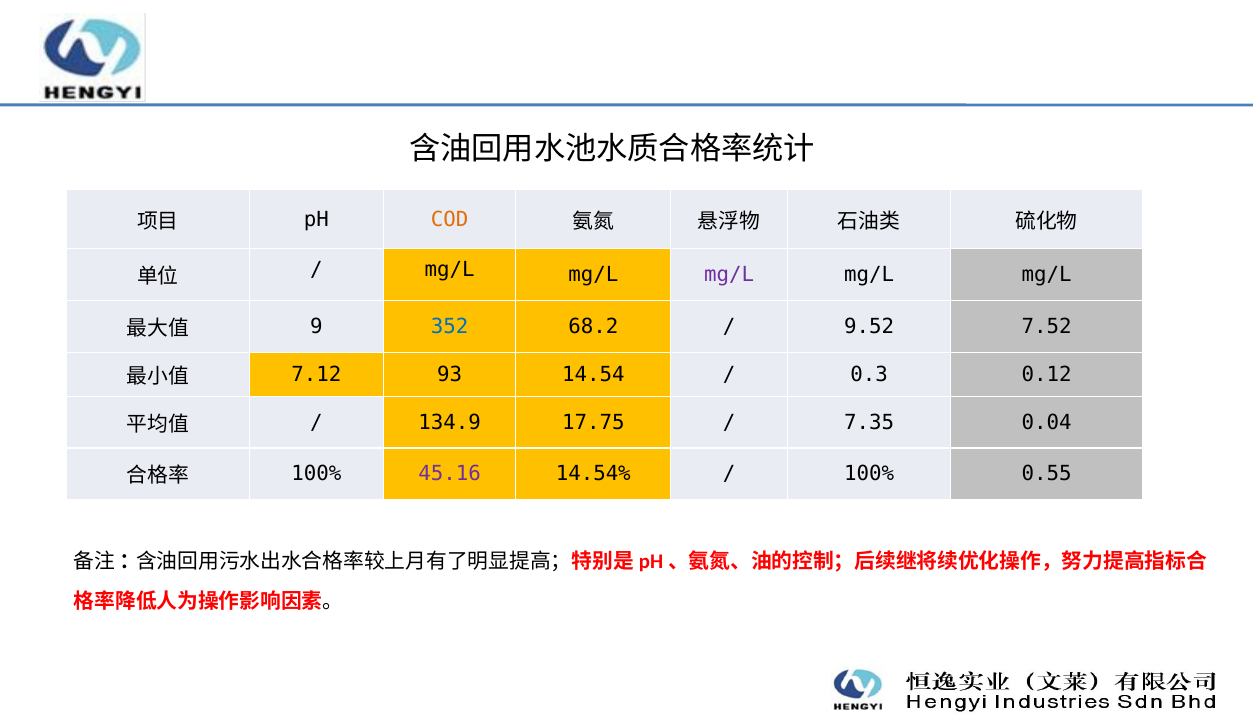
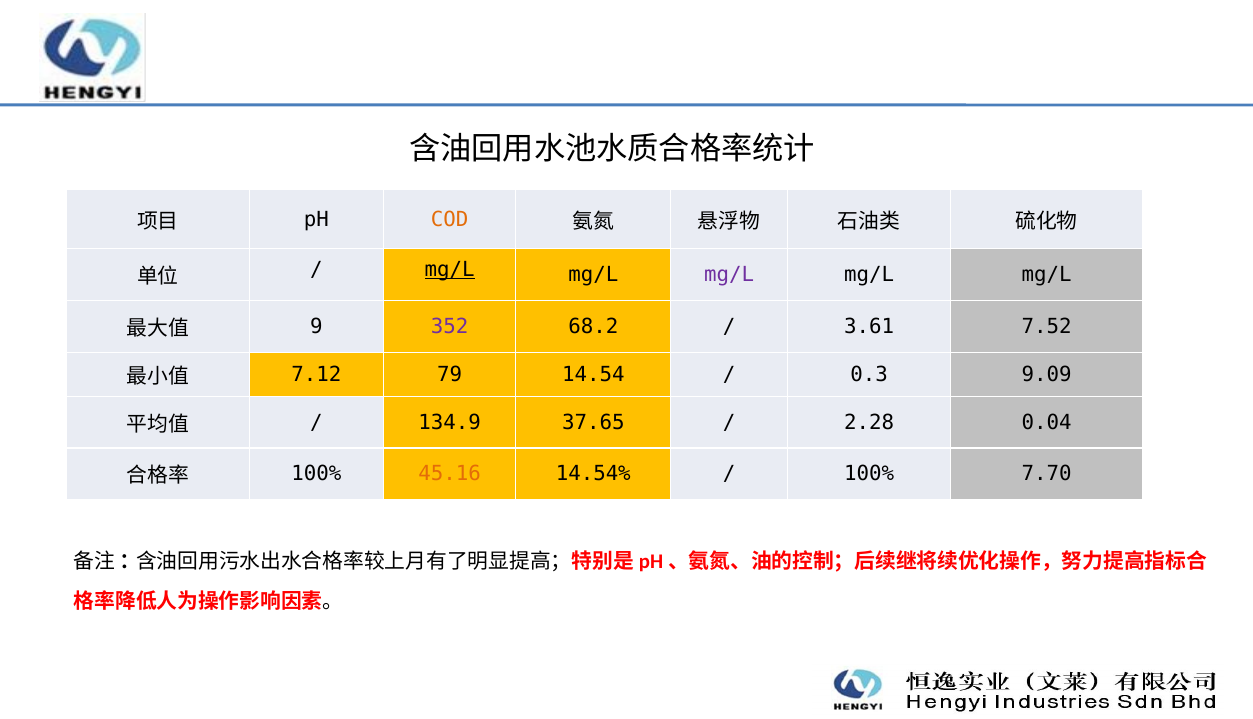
mg/L at (450, 269) underline: none -> present
352 colour: blue -> purple
9.52: 9.52 -> 3.61
93: 93 -> 79
0.12: 0.12 -> 9.09
17.75: 17.75 -> 37.65
7.35: 7.35 -> 2.28
45.16 colour: purple -> orange
0.55: 0.55 -> 7.70
